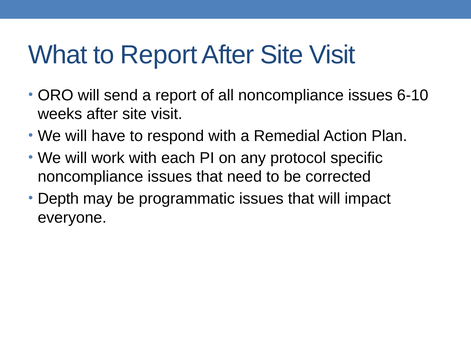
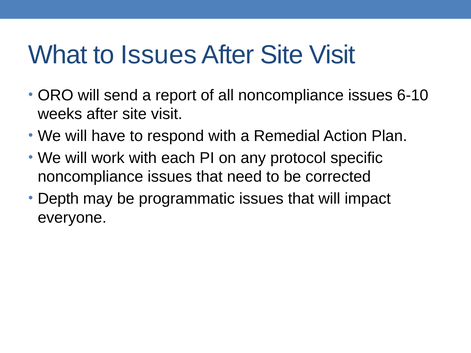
to Report: Report -> Issues
